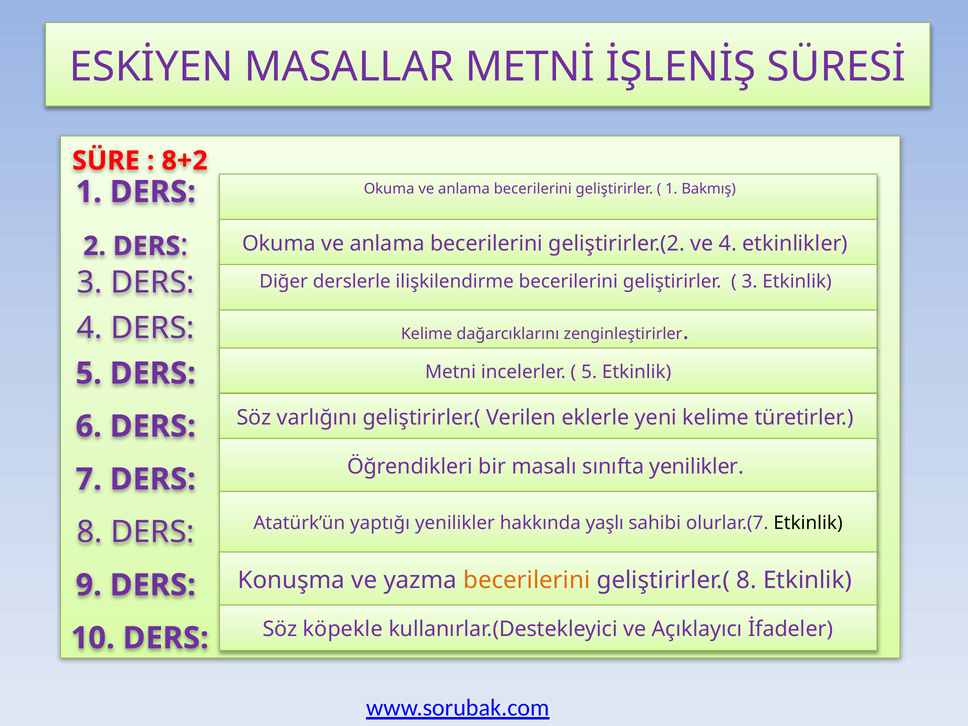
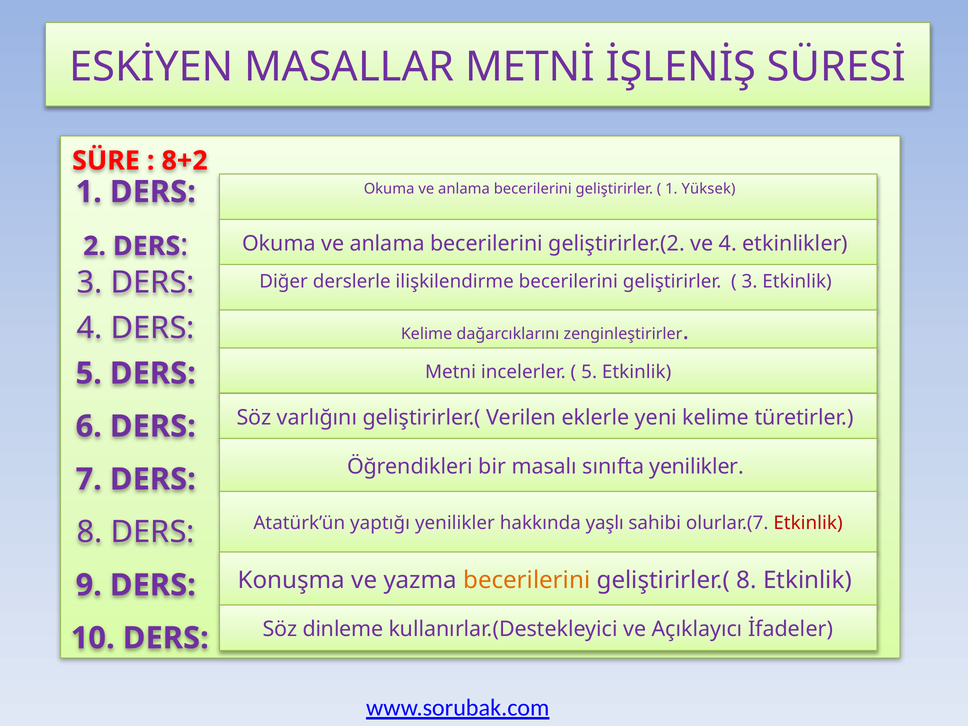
Bakmış: Bakmış -> Yüksek
Etkinlik at (808, 523) colour: black -> red
köpekle: köpekle -> dinleme
